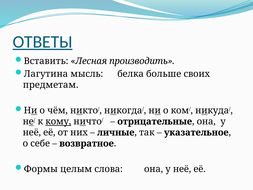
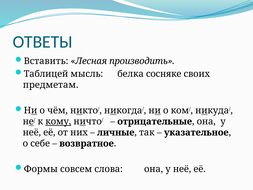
ОТВЕТЫ underline: present -> none
Лагутина: Лагутина -> Таблицей
больше: больше -> сосняке
целым: целым -> совсем
